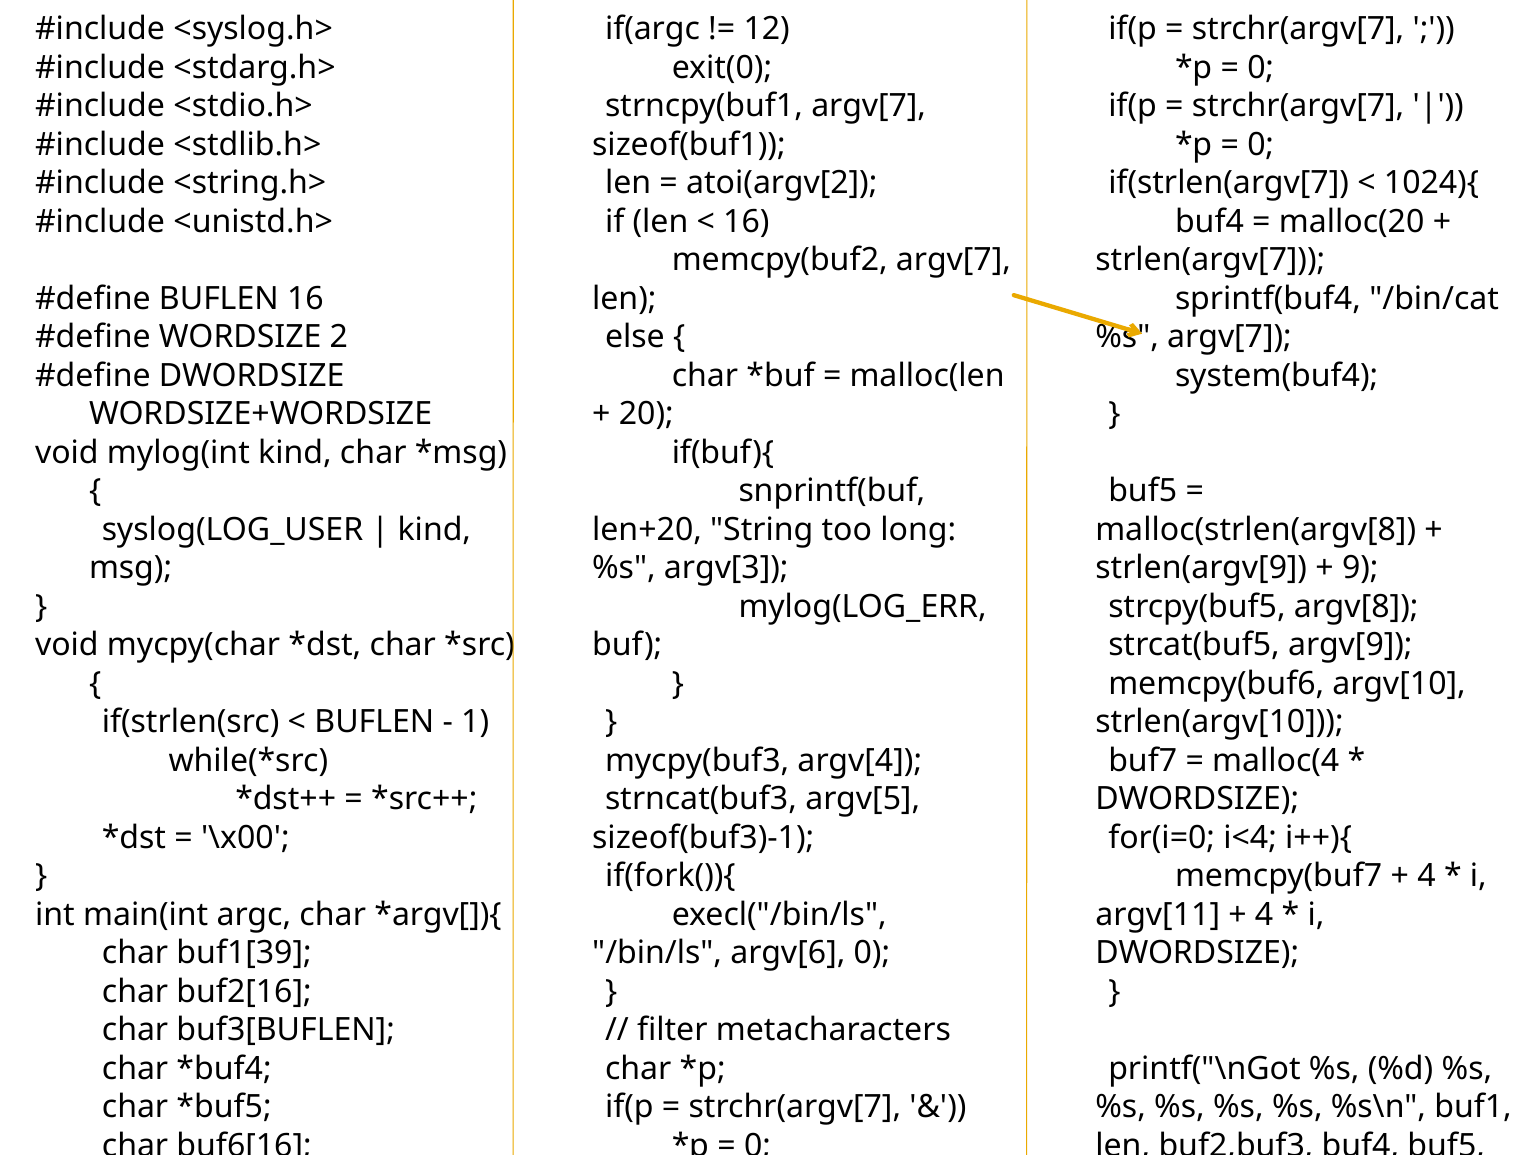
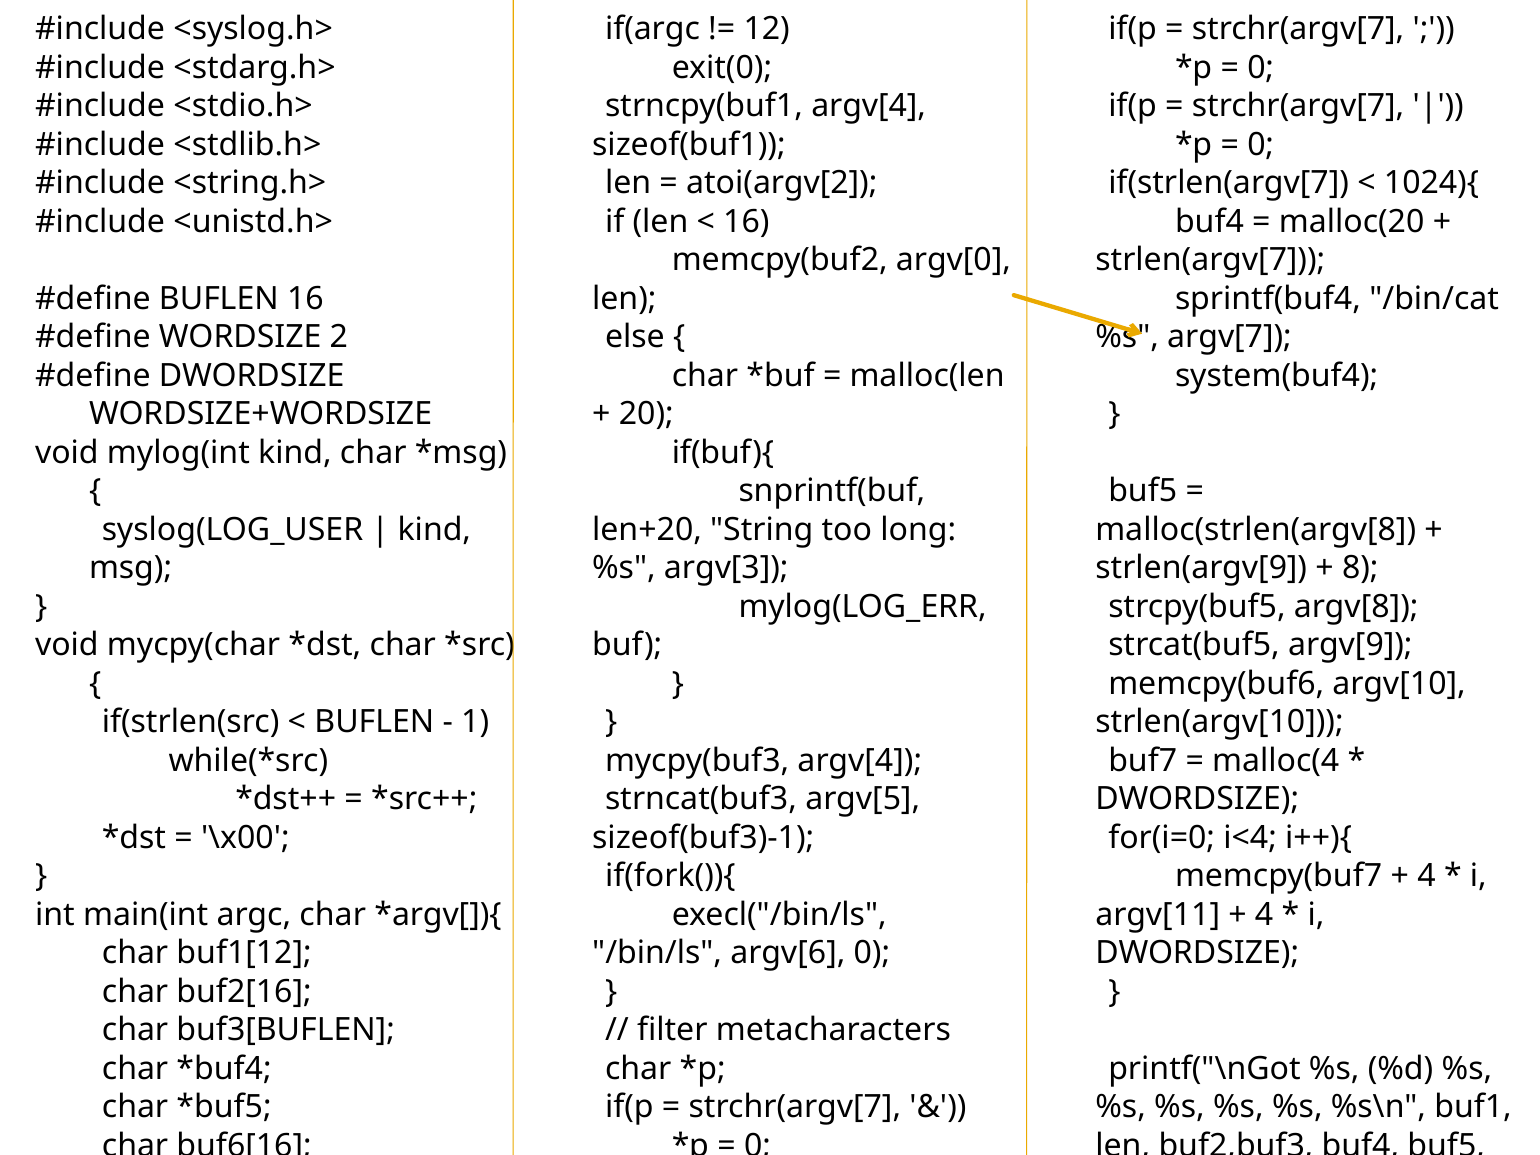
strncpy(buf1 argv[7: argv[7 -> argv[4
memcpy(buf2 argv[7: argv[7 -> argv[0
9: 9 -> 8
buf1[39: buf1[39 -> buf1[12
